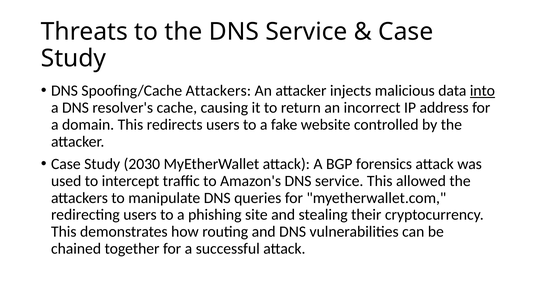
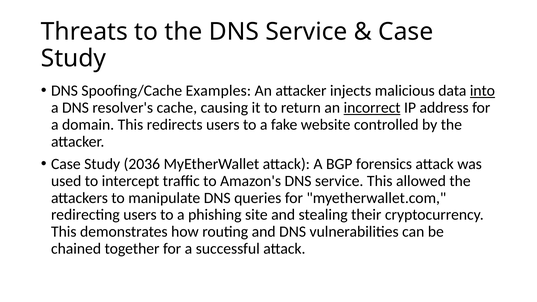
Spoofing/Cache Attackers: Attackers -> Examples
incorrect underline: none -> present
2030: 2030 -> 2036
